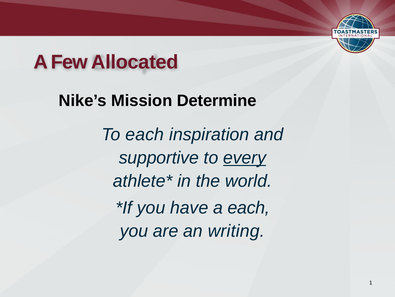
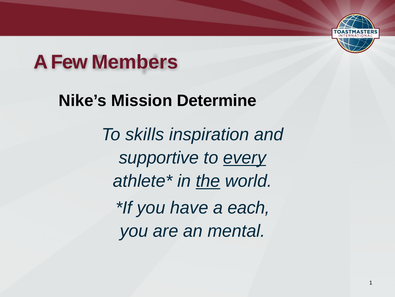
Allocated: Allocated -> Members
To each: each -> skills
the underline: none -> present
writing: writing -> mental
